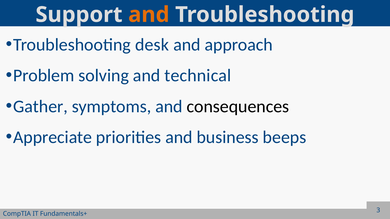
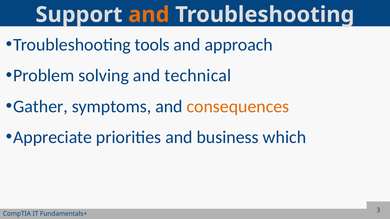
desk: desk -> tools
consequences colour: black -> orange
beeps: beeps -> which
